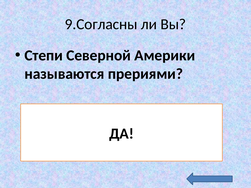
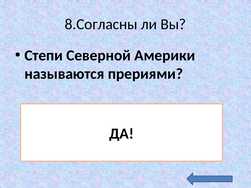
9.Согласны: 9.Согласны -> 8.Согласны
